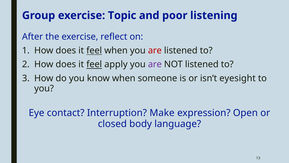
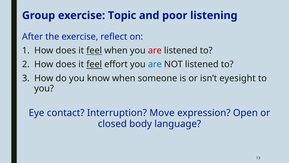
apply: apply -> effort
are at (155, 64) colour: purple -> blue
Make: Make -> Move
